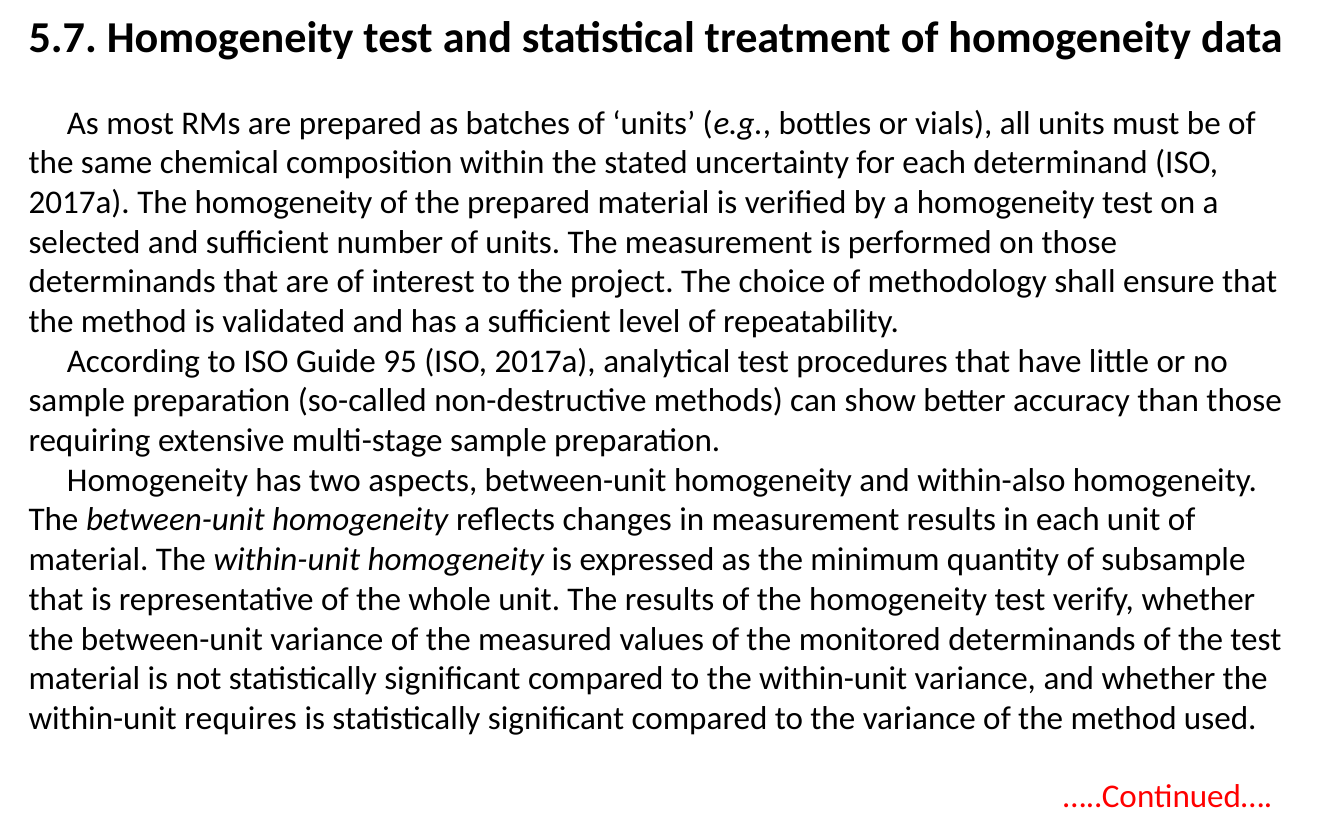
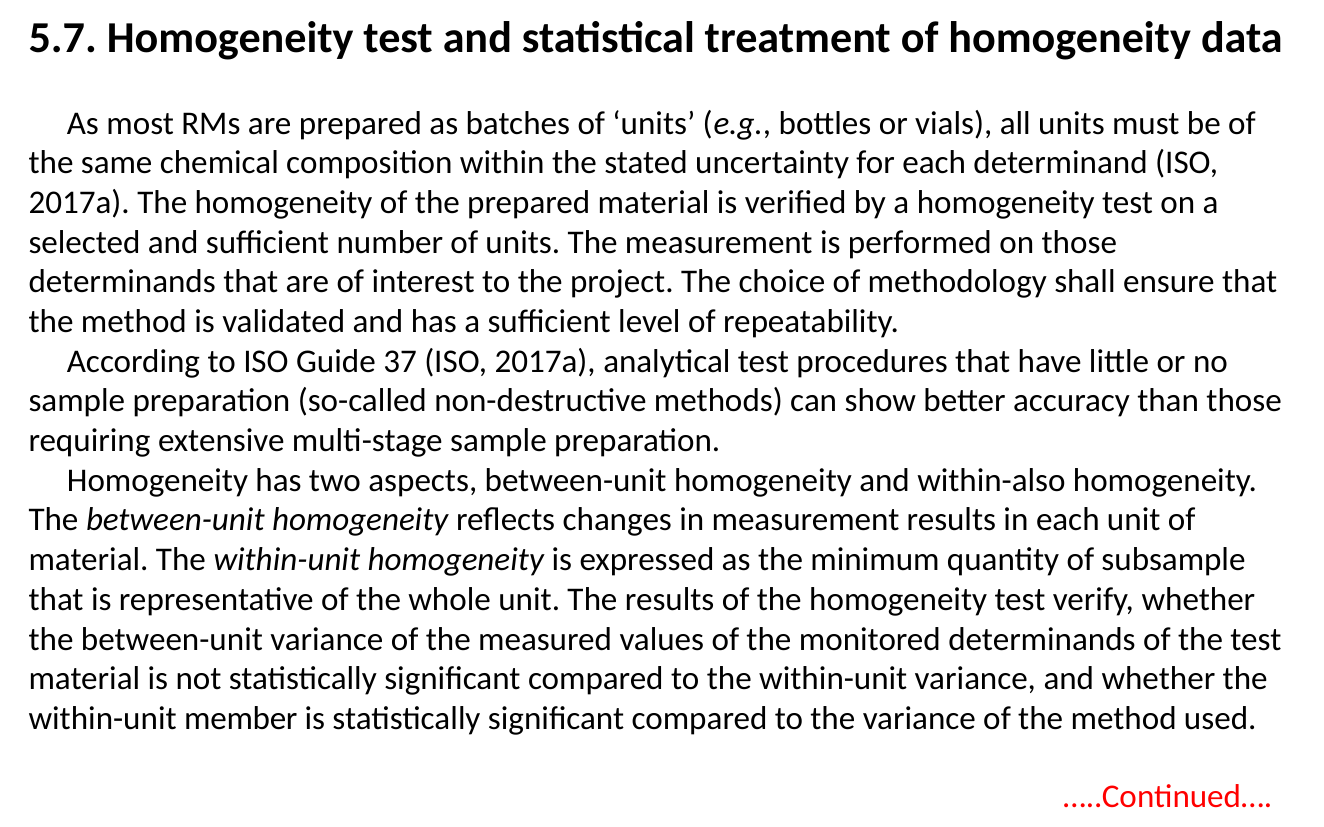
95: 95 -> 37
requires: requires -> member
